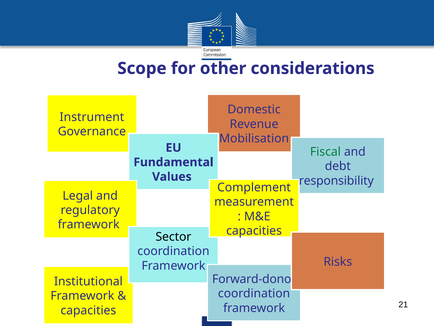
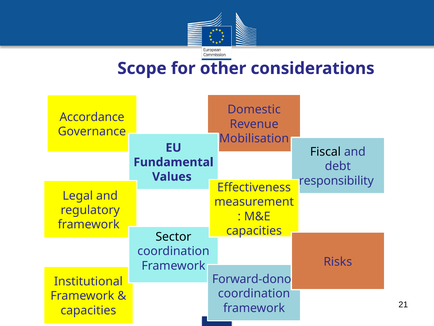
Instrument: Instrument -> Accordance
Fiscal colour: green -> black
Complement: Complement -> Effectiveness
